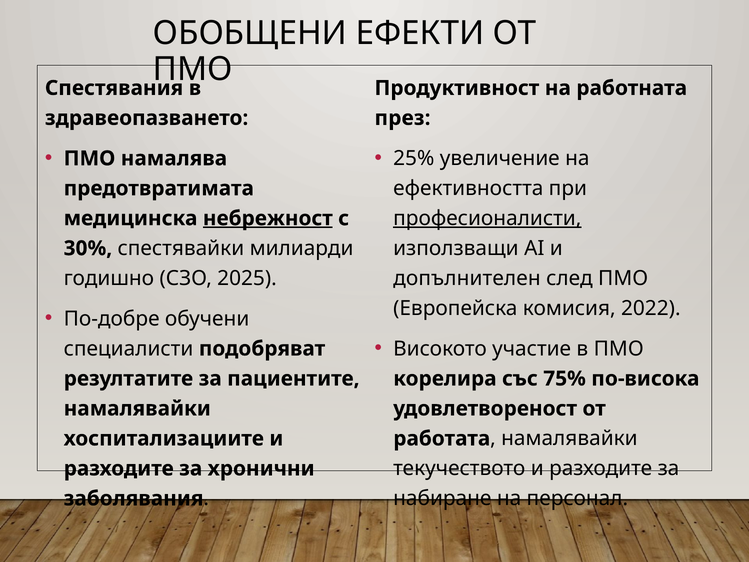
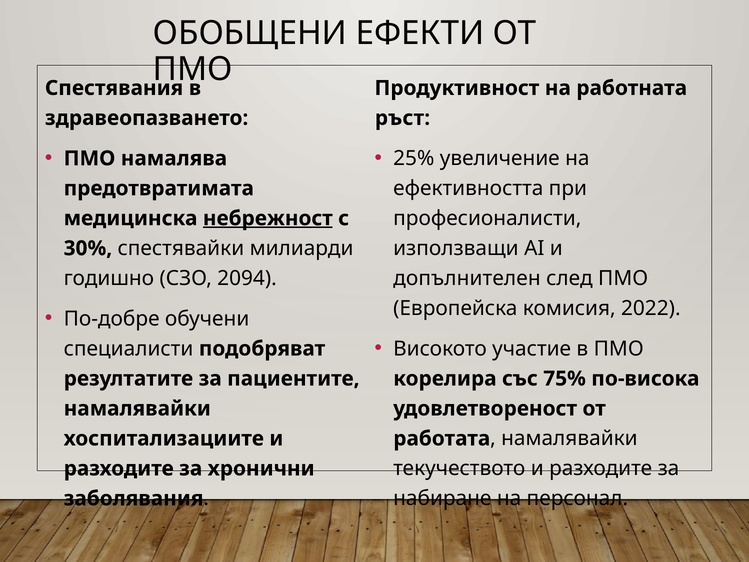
през: през -> ръст
професионалисти underline: present -> none
2025: 2025 -> 2094
